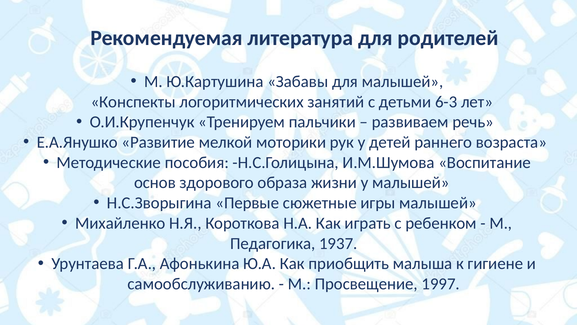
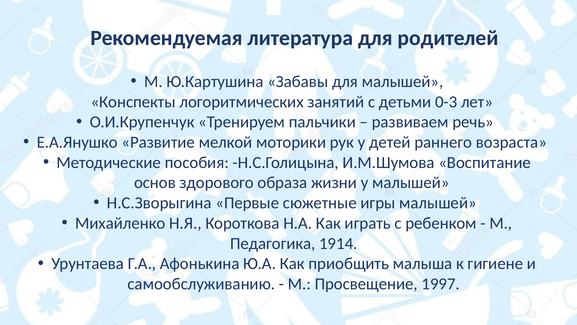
6-3: 6-3 -> 0-3
1937: 1937 -> 1914
